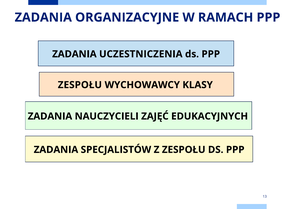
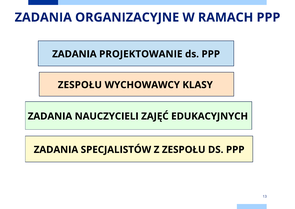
UCZESTNICZENIA: UCZESTNICZENIA -> PROJEKTOWANIE
